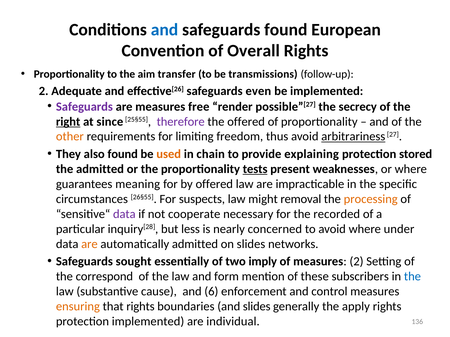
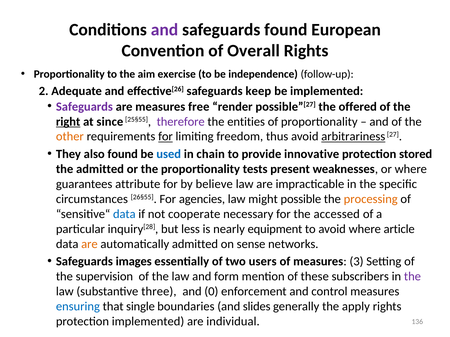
and at (165, 30) colour: blue -> purple
transfer: transfer -> exercise
transmissions: transmissions -> independence
even: even -> keep
secrecy: secrecy -> offered
the offered: offered -> entities
for at (165, 137) underline: none -> present
used colour: orange -> blue
explaining: explaining -> innovative
tests underline: present -> none
meaning: meaning -> attribute
by offered: offered -> believe
suspects: suspects -> agencies
removal: removal -> possible
data at (124, 214) colour: purple -> blue
recorded: recorded -> accessed
concerned: concerned -> equipment
under: under -> article
on slides: slides -> sense
sought: sought -> images
imply: imply -> users
measures 2: 2 -> 3
correspond: correspond -> supervision
the at (412, 277) colour: blue -> purple
cause: cause -> three
6: 6 -> 0
ensuring colour: orange -> blue
that rights: rights -> single
